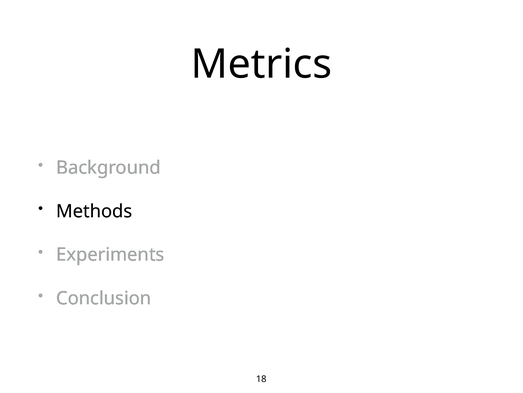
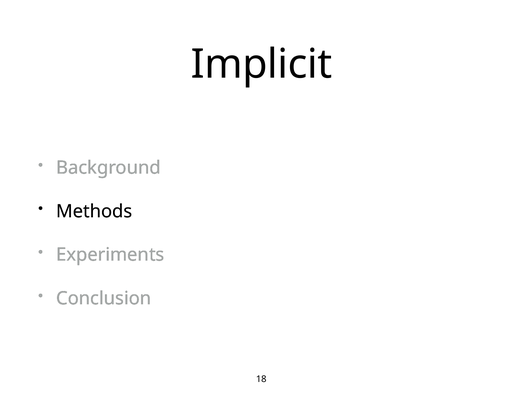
Metrics: Metrics -> Implicit
